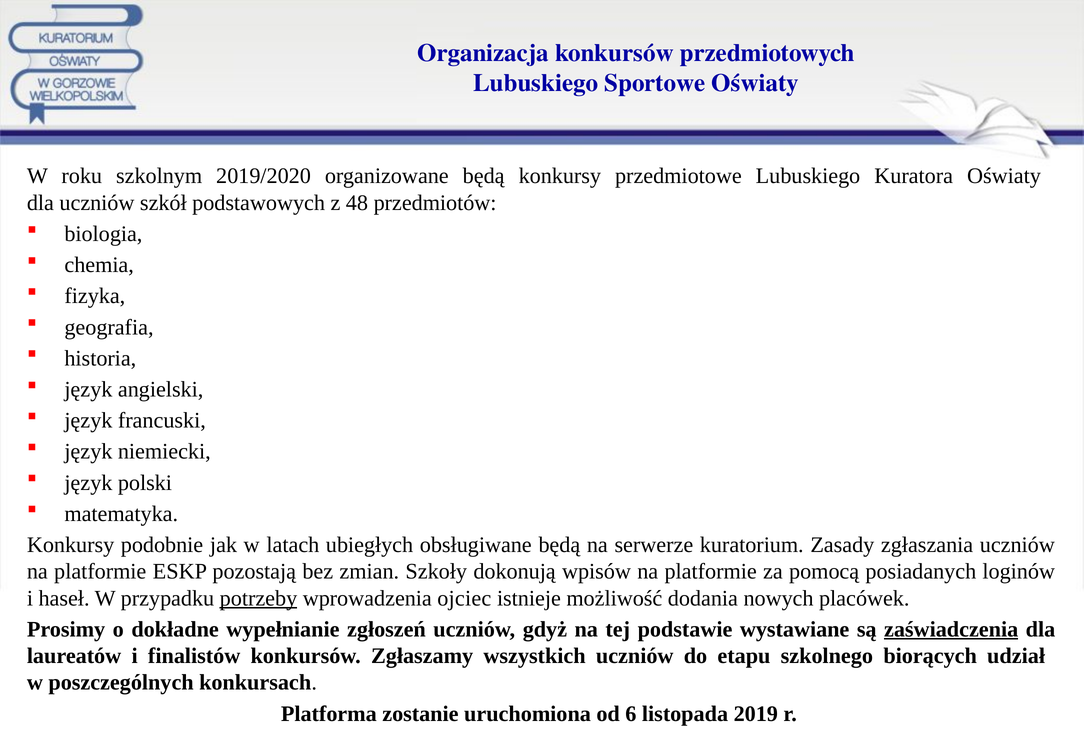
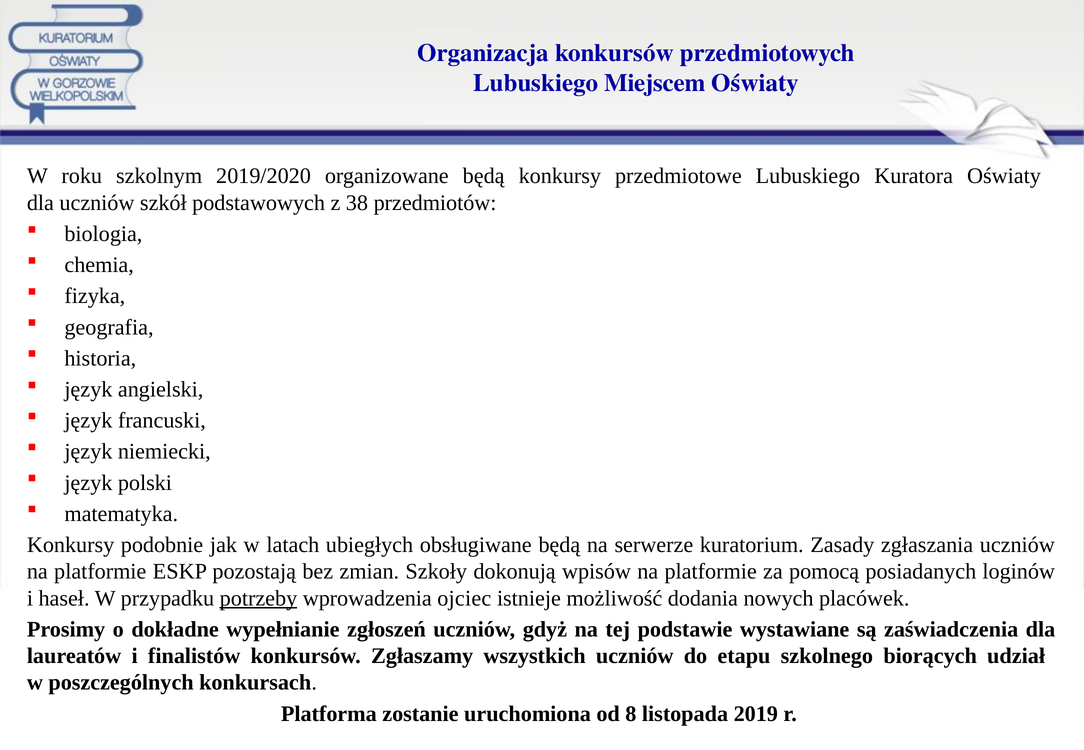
Sportowe: Sportowe -> Miejscem
48: 48 -> 38
zaświadczenia underline: present -> none
6: 6 -> 8
